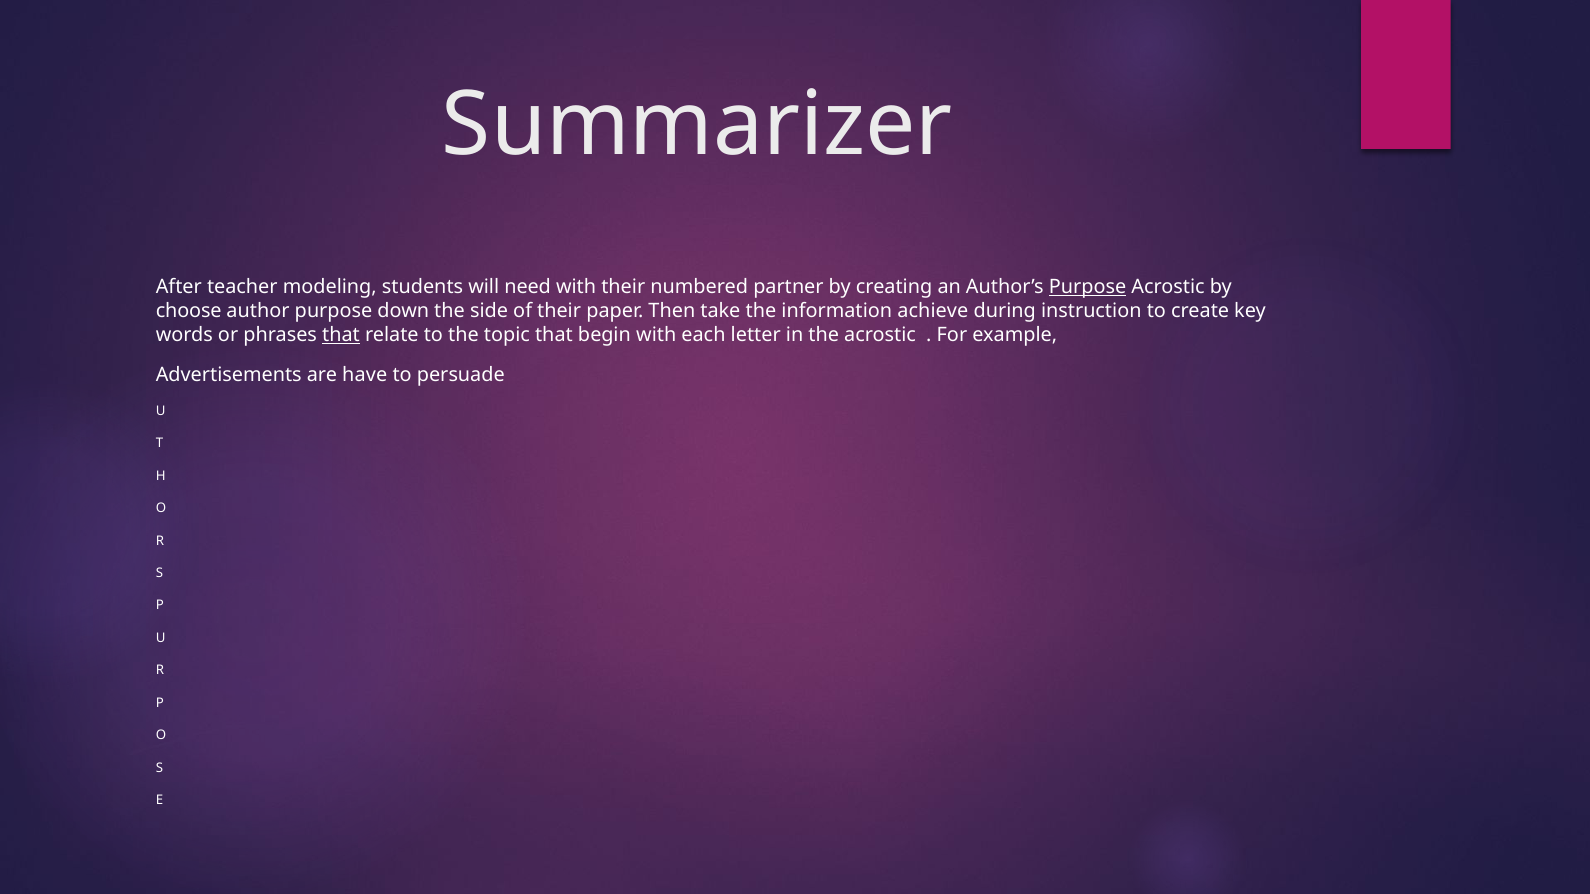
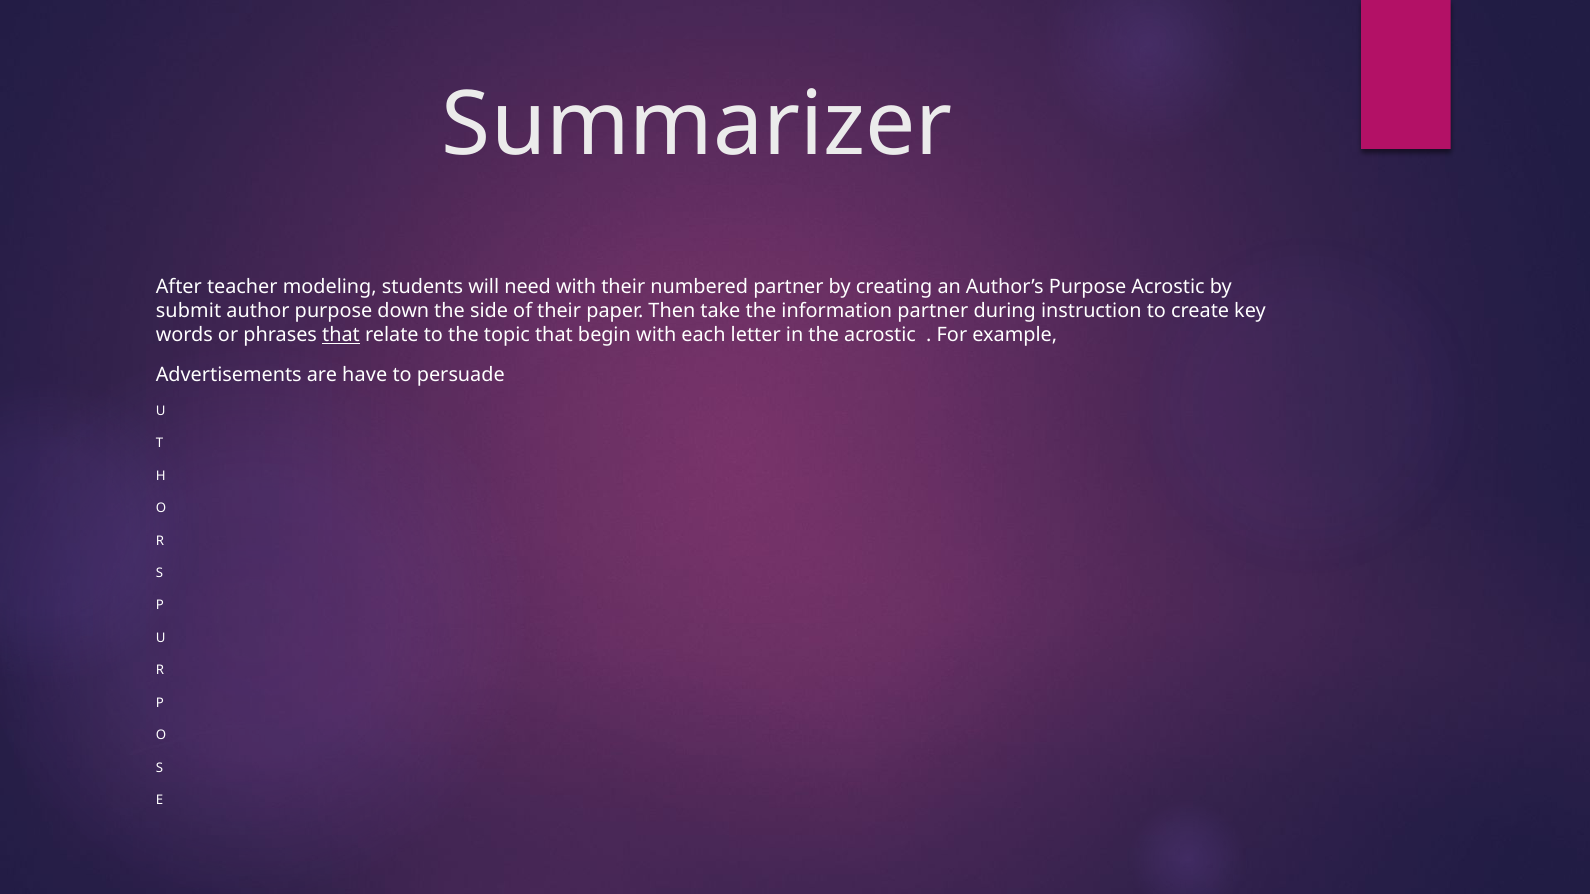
Purpose at (1088, 287) underline: present -> none
choose: choose -> submit
information achieve: achieve -> partner
